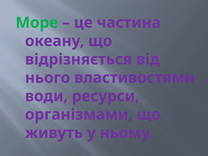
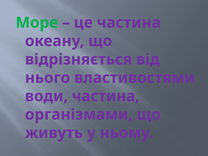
води ресурси: ресурси -> частина
